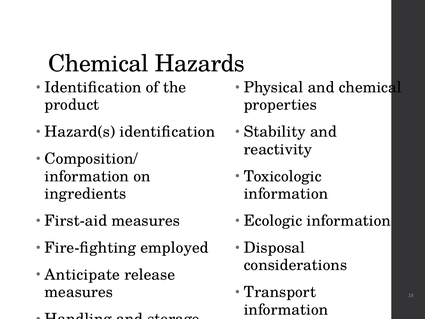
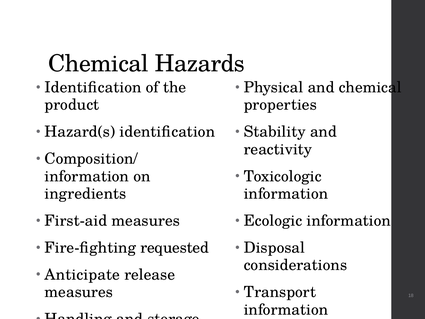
employed: employed -> requested
